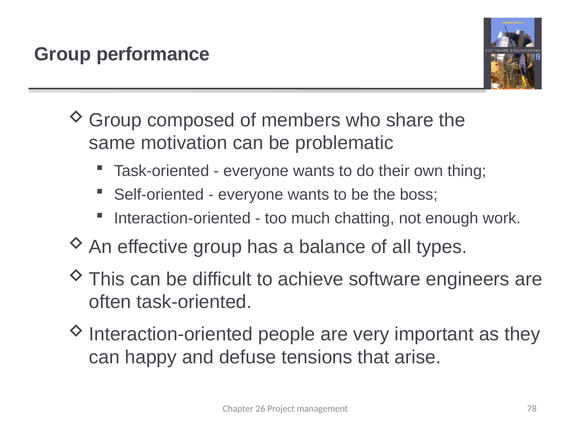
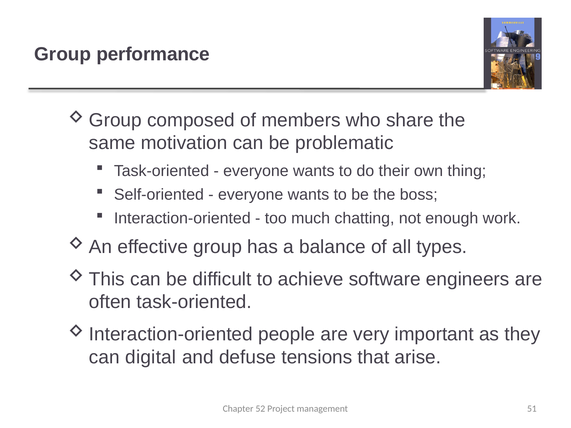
happy: happy -> digital
26: 26 -> 52
78: 78 -> 51
